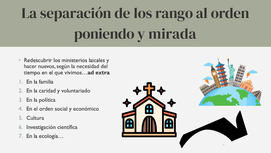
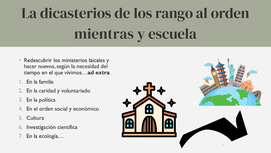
separación: separación -> dicasterios
poniendo: poniendo -> mientras
mirada: mirada -> escuela
